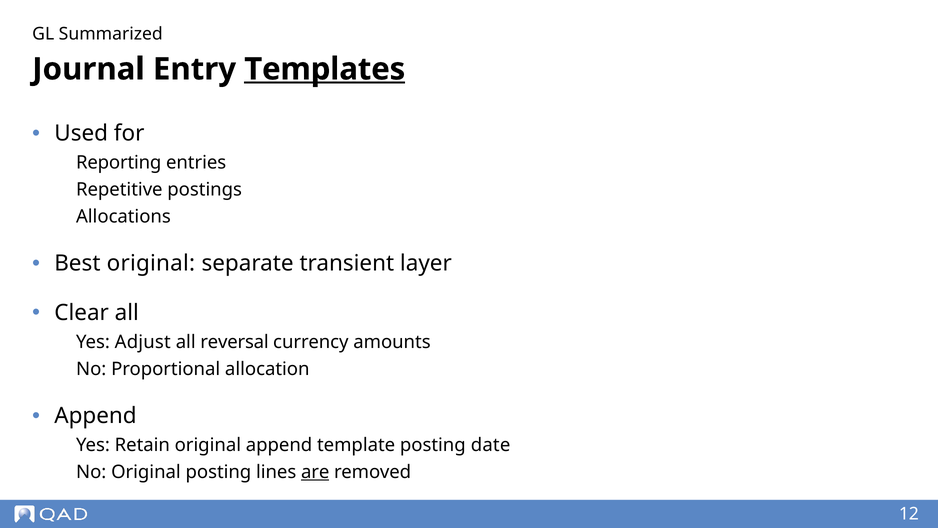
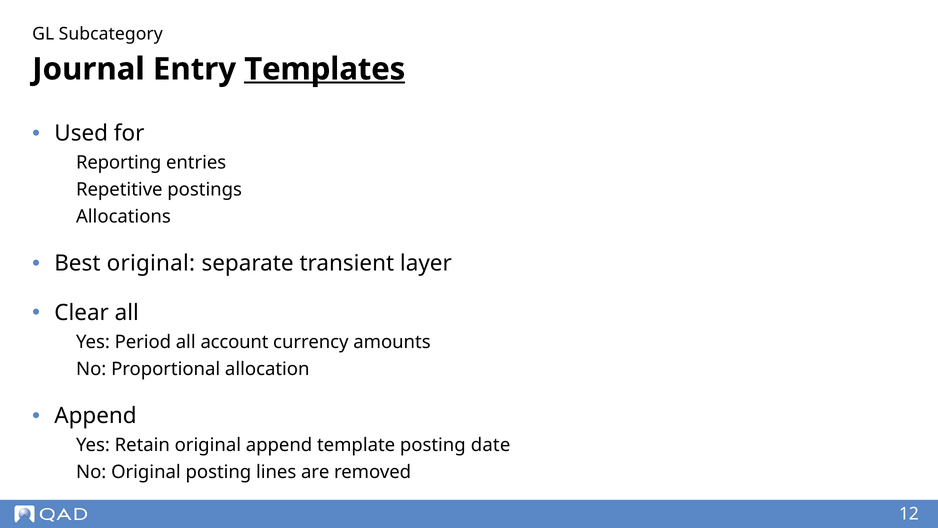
Summarized: Summarized -> Subcategory
Adjust: Adjust -> Period
reversal: reversal -> account
are underline: present -> none
